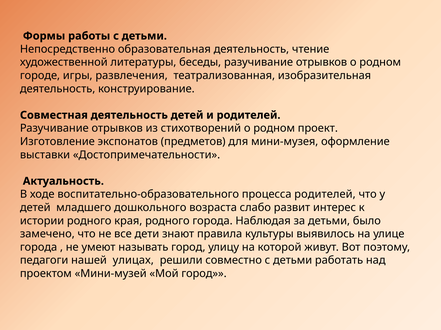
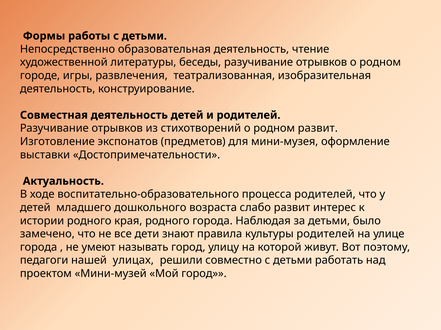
родном проект: проект -> развит
культуры выявилось: выявилось -> родителей
